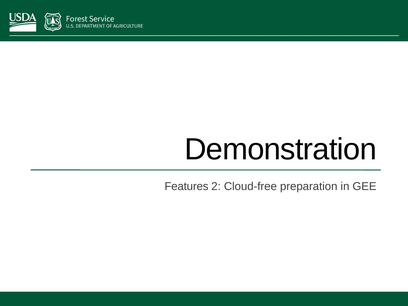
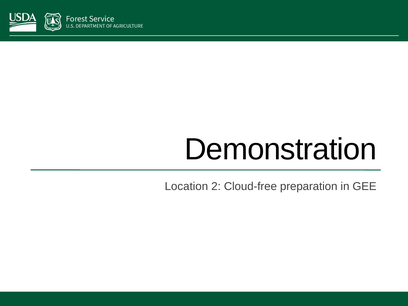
Features: Features -> Location
